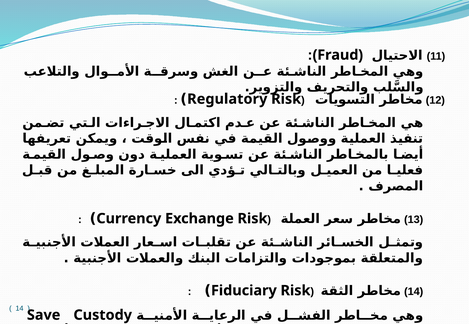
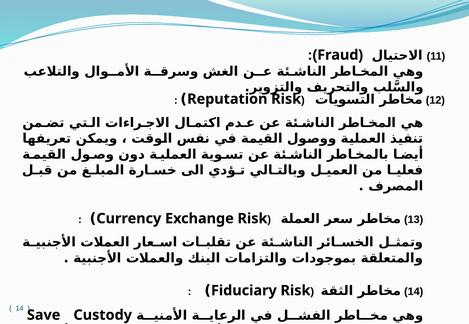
Regulatory: Regulatory -> Reputation
